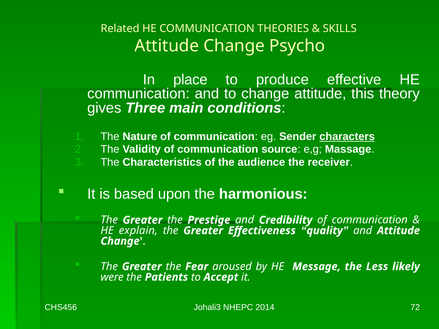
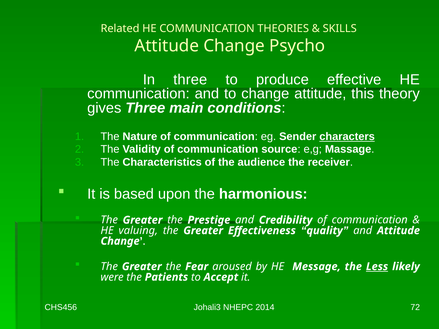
In place: place -> three
explain: explain -> valuing
Less underline: none -> present
